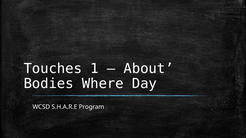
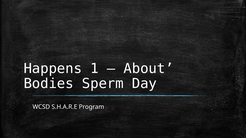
Touches: Touches -> Happens
Where: Where -> Sperm
